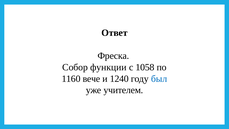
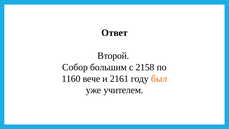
Фреска: Фреска -> Второй
функции: функции -> большим
1058: 1058 -> 2158
1240: 1240 -> 2161
был colour: blue -> orange
